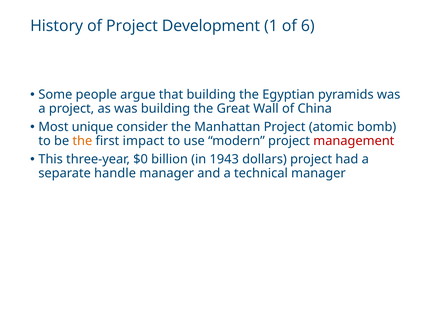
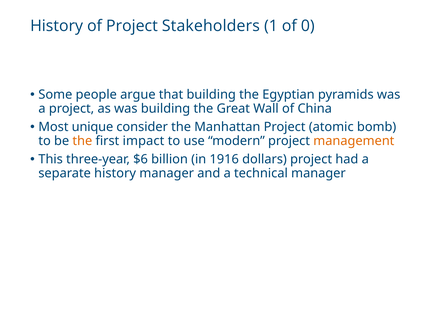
Development: Development -> Stakeholders
6: 6 -> 0
management colour: red -> orange
$0: $0 -> $6
1943: 1943 -> 1916
separate handle: handle -> history
